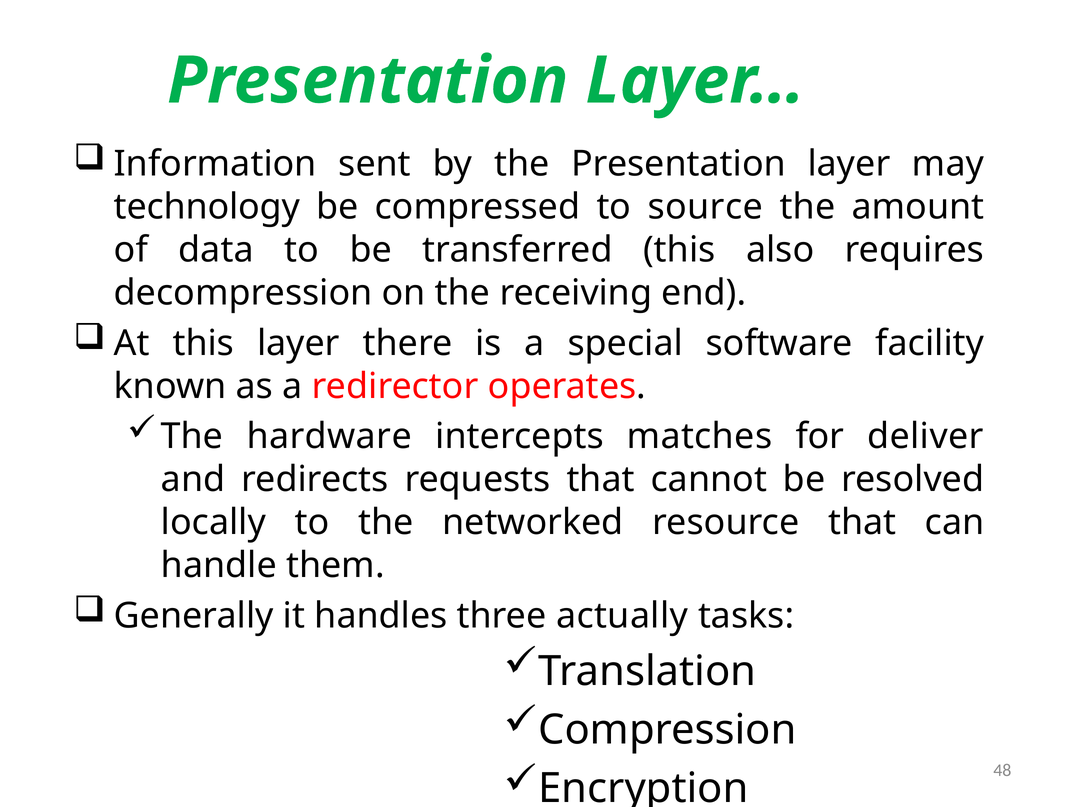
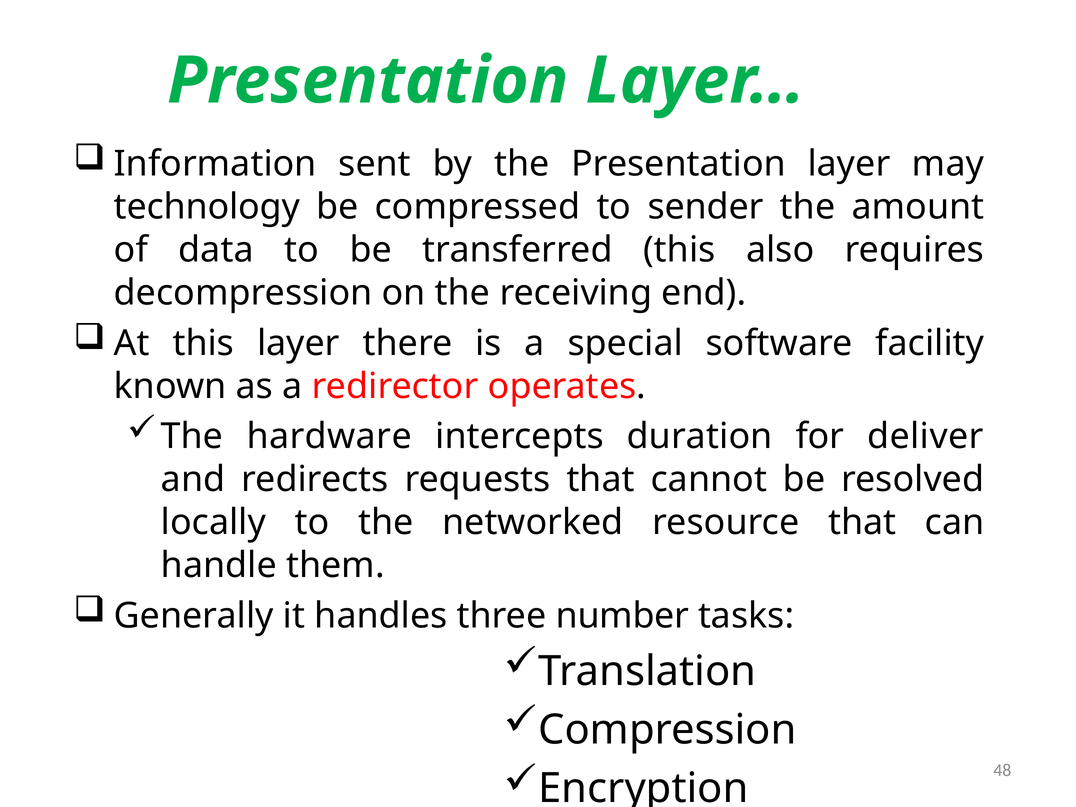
source: source -> sender
matches: matches -> duration
actually: actually -> number
